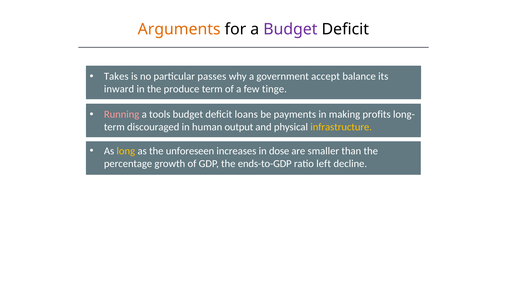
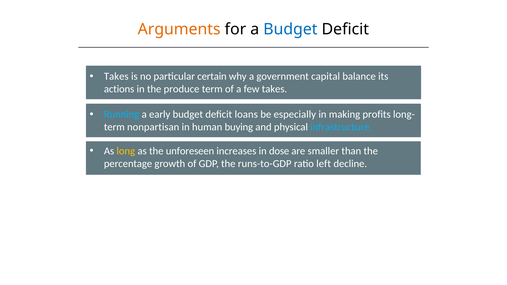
Budget at (290, 29) colour: purple -> blue
passes: passes -> certain
accept: accept -> capital
inward: inward -> actions
few tinge: tinge -> takes
Running colour: pink -> light blue
tools: tools -> early
payments: payments -> especially
discouraged: discouraged -> nonpartisan
output: output -> buying
infrastructure colour: yellow -> light blue
ends-to-GDP: ends-to-GDP -> runs-to-GDP
